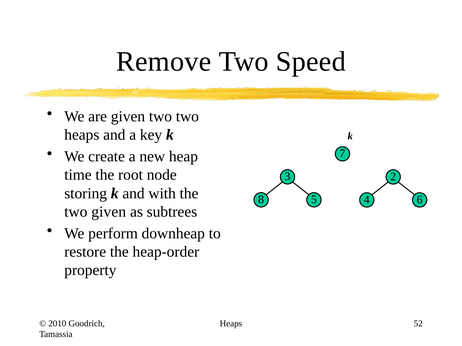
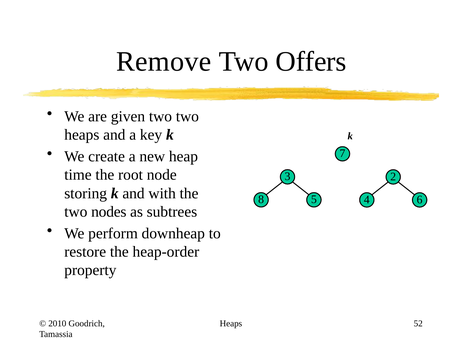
Speed: Speed -> Offers
two given: given -> nodes
